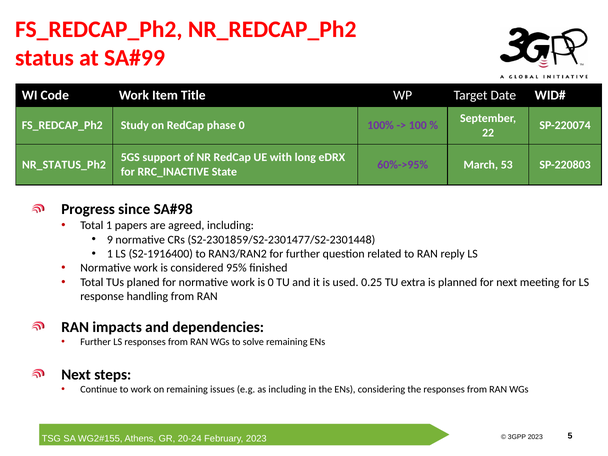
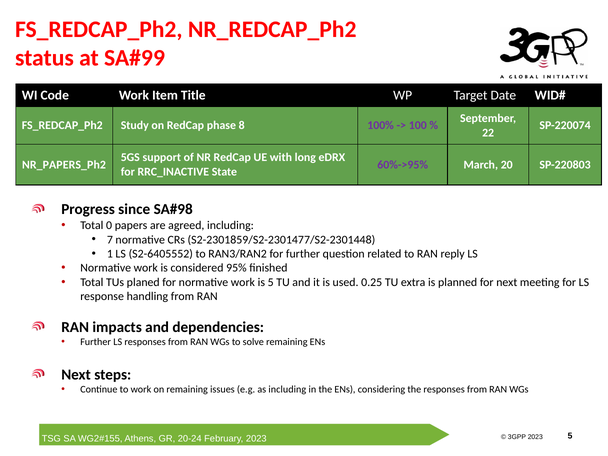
phase 0: 0 -> 8
NR_STATUS_Ph2: NR_STATUS_Ph2 -> NR_PAPERS_Ph2
53: 53 -> 20
Total 1: 1 -> 0
9: 9 -> 7
S2-1916400: S2-1916400 -> S2-6405552
is 0: 0 -> 5
